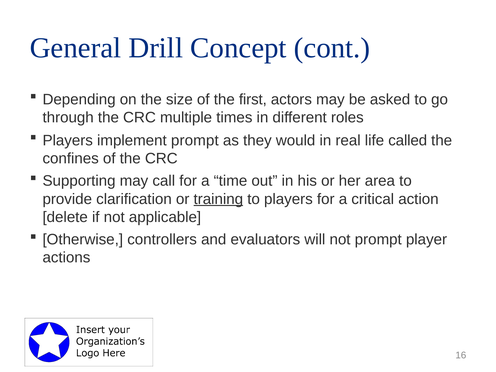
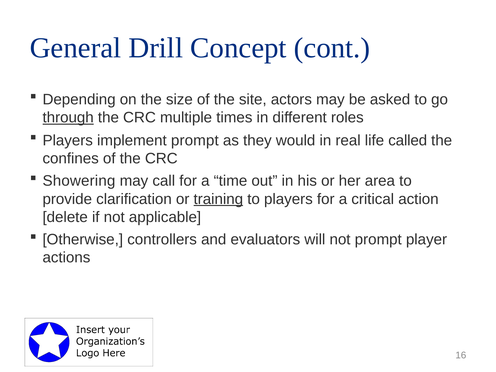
first: first -> site
through underline: none -> present
Supporting: Supporting -> Showering
